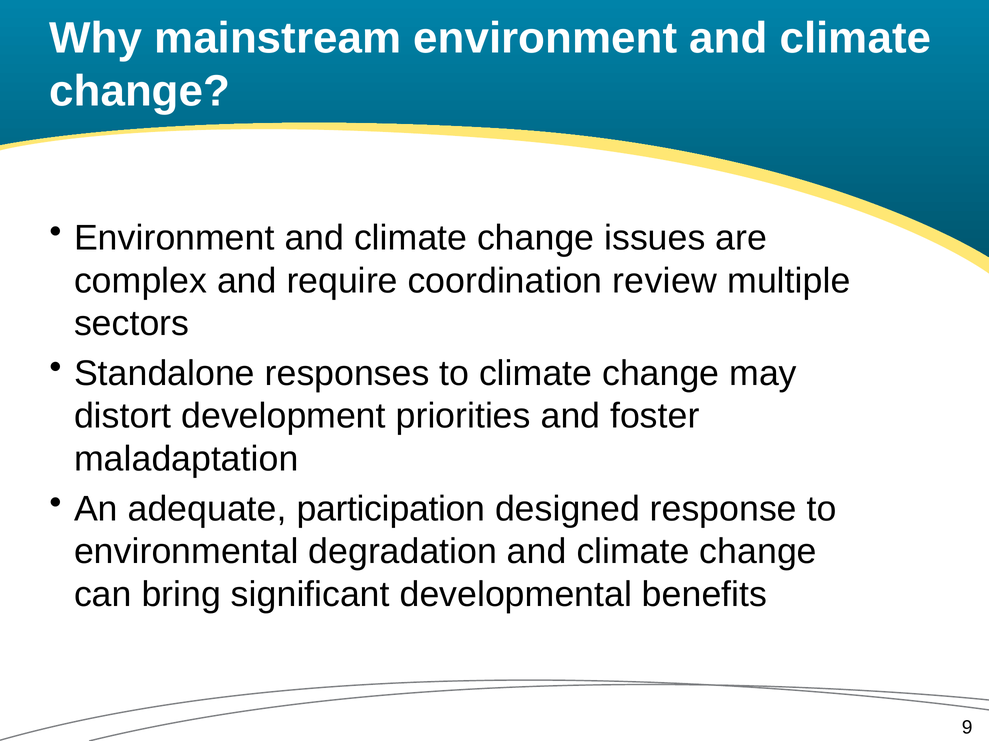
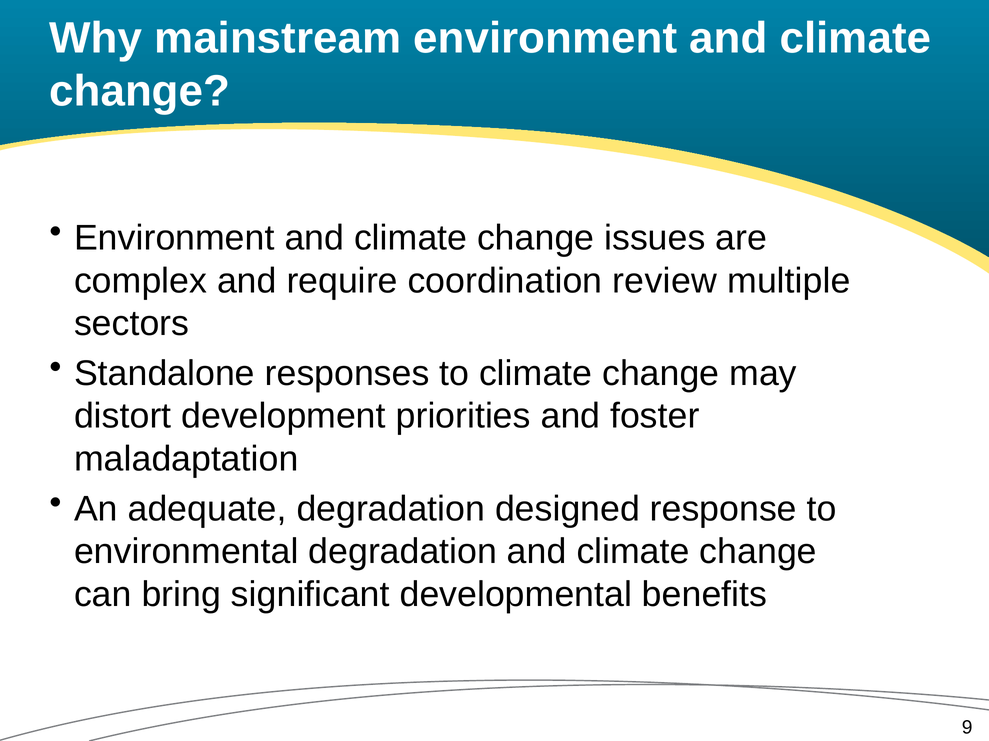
adequate participation: participation -> degradation
